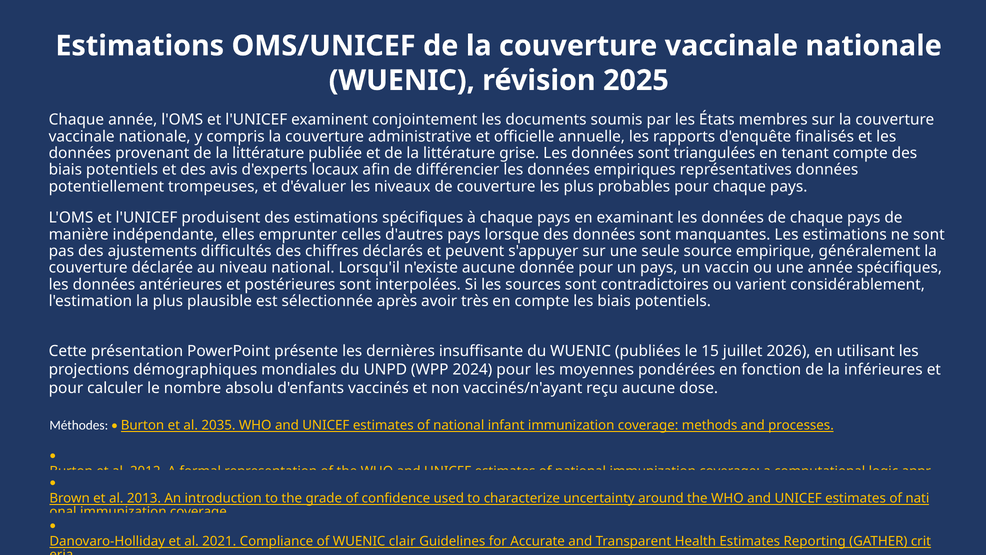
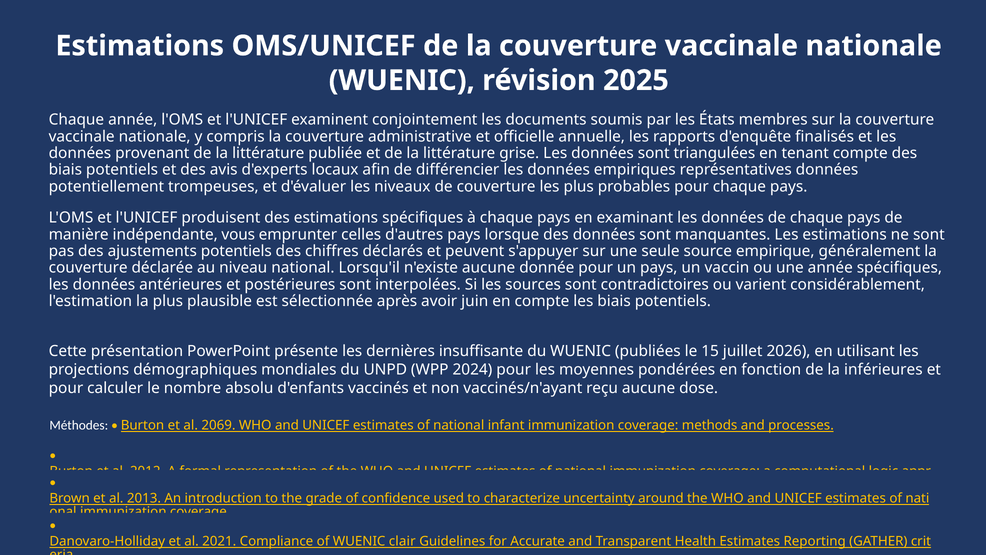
elles: elles -> vous
ajustements difficultés: difficultés -> potentiels
très: très -> juin
2035: 2035 -> 2069
